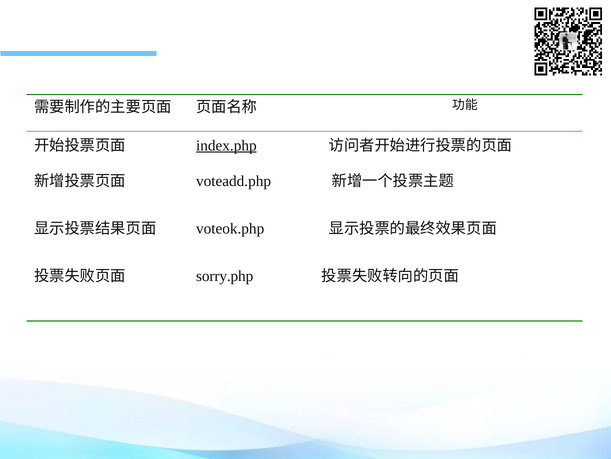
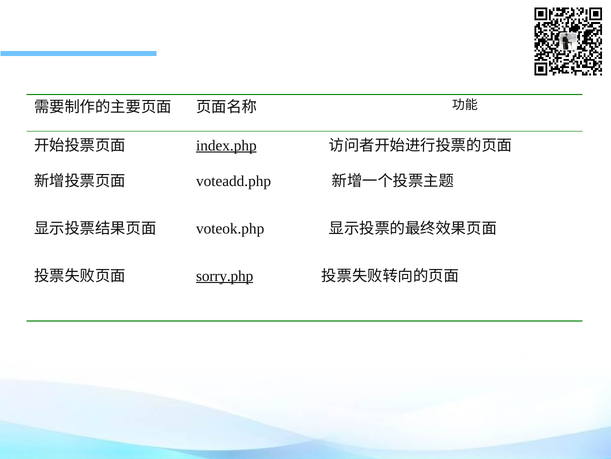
sorry.php underline: none -> present
